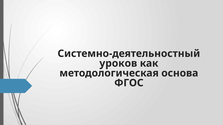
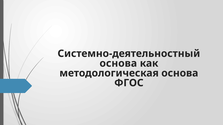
уроков at (118, 64): уроков -> основа
